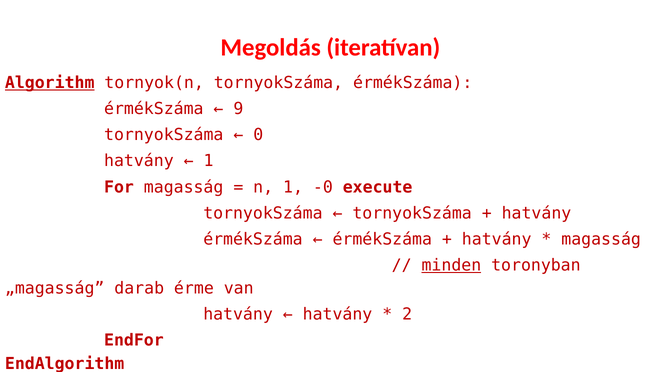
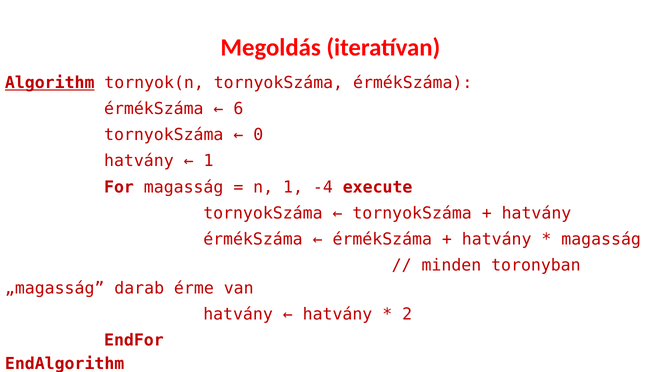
9: 9 -> 6
-0: -0 -> -4
minden underline: present -> none
